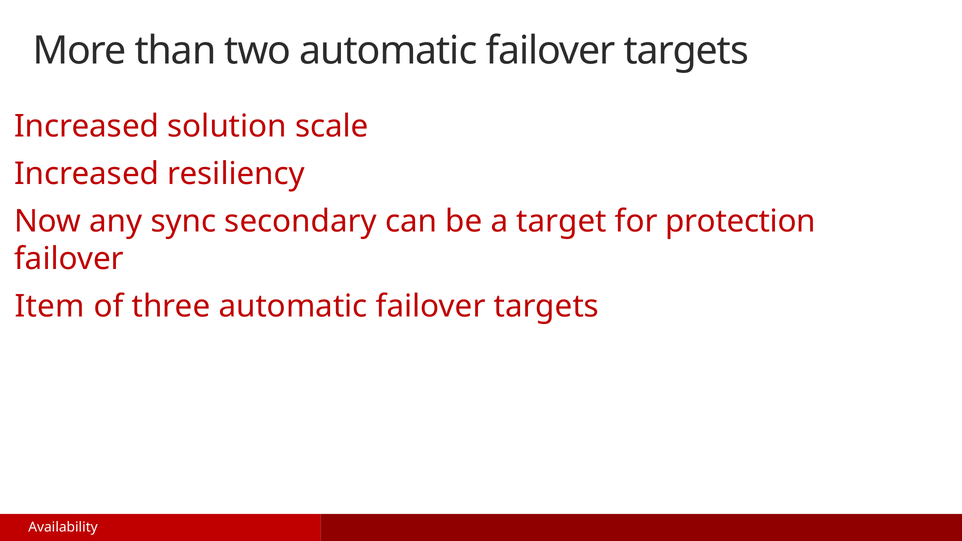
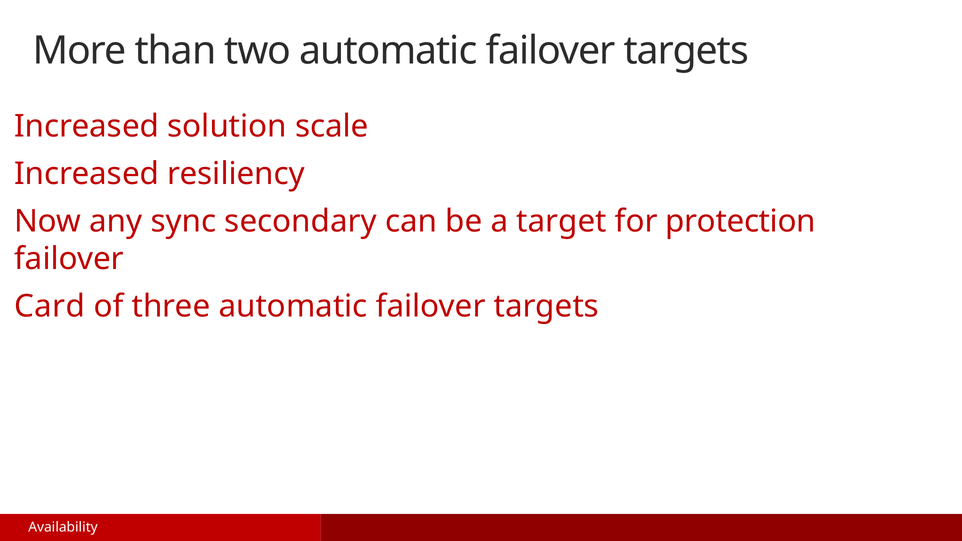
Item: Item -> Card
